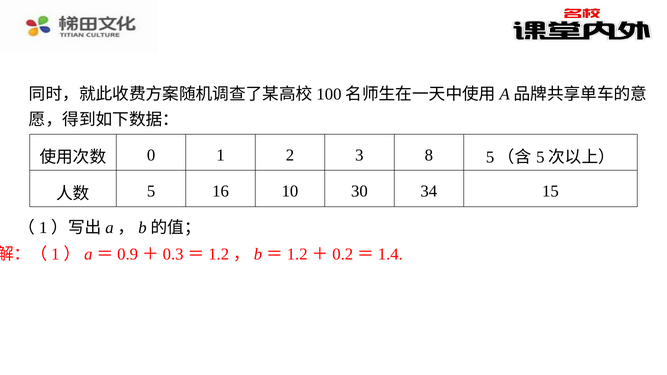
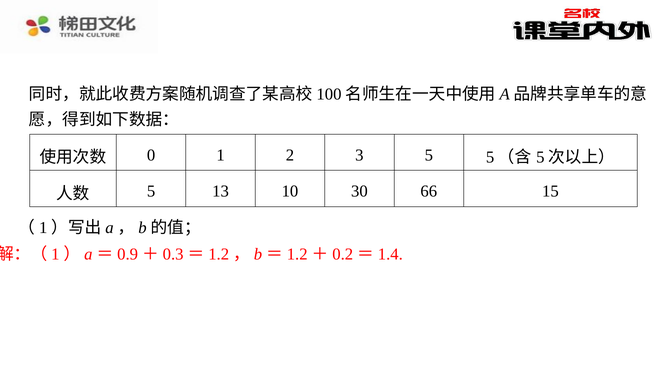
3 8: 8 -> 5
16: 16 -> 13
34: 34 -> 66
